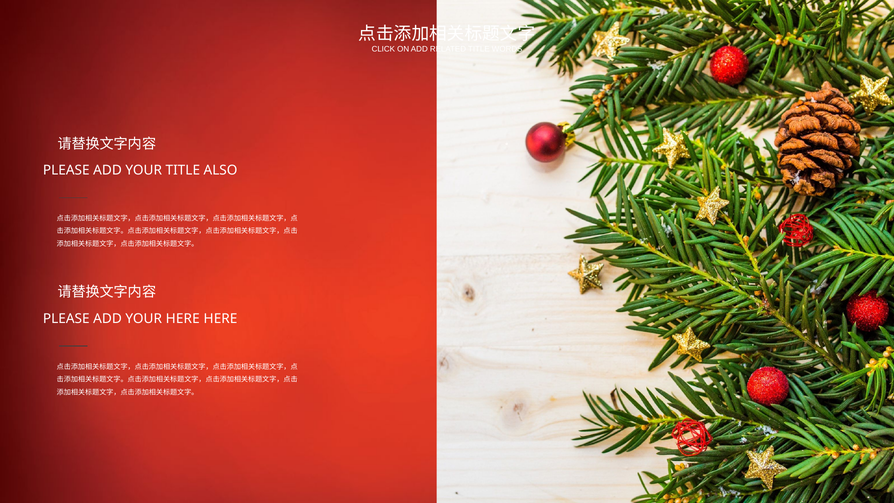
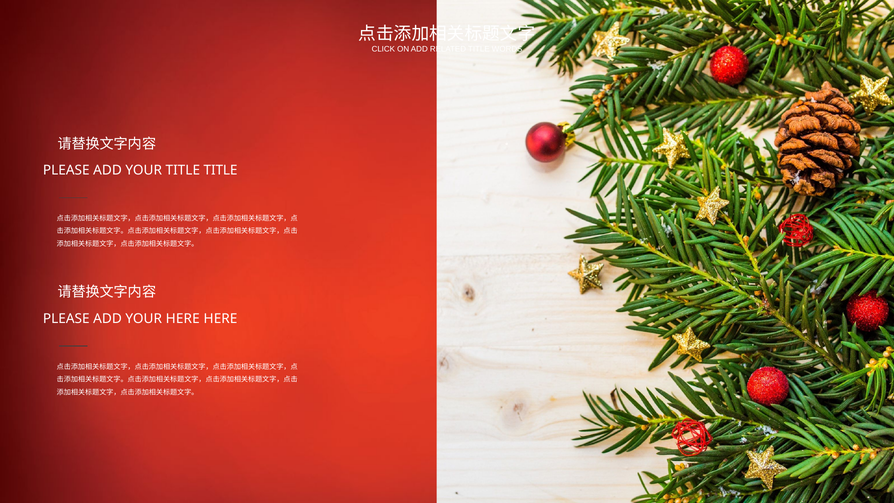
TITLE ALSO: ALSO -> TITLE
